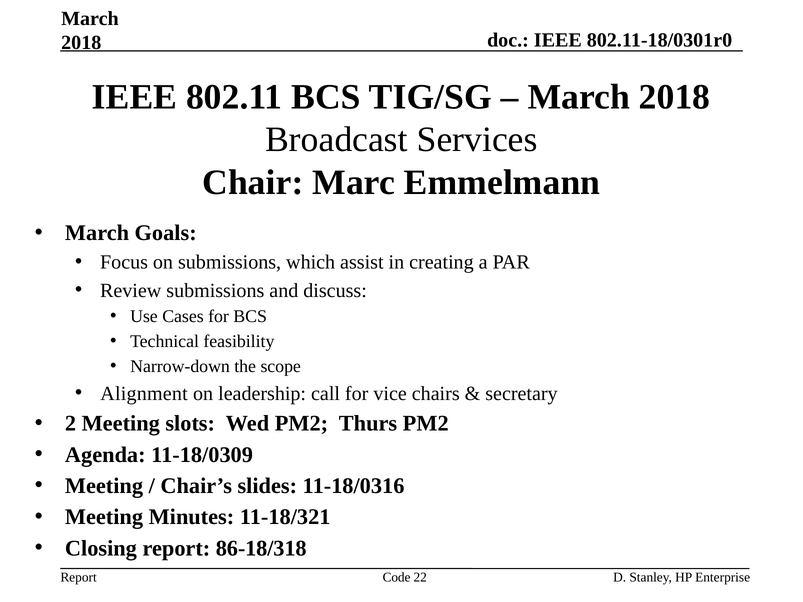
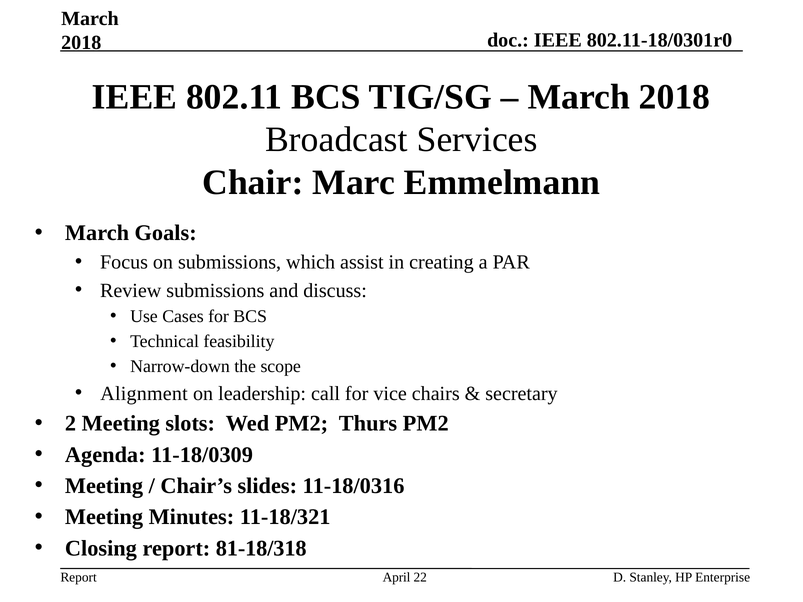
86-18/318: 86-18/318 -> 81-18/318
Code: Code -> April
